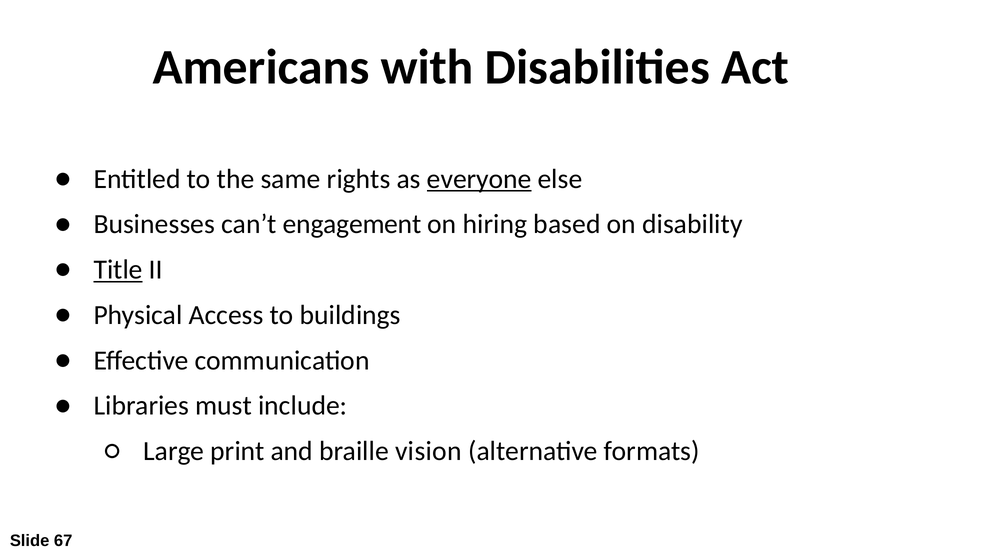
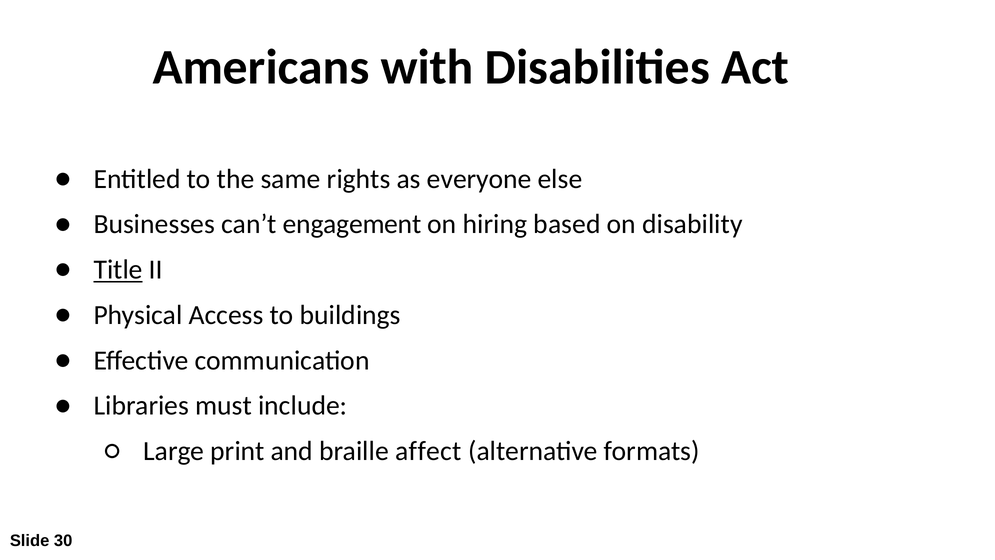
everyone underline: present -> none
vision: vision -> affect
67: 67 -> 30
